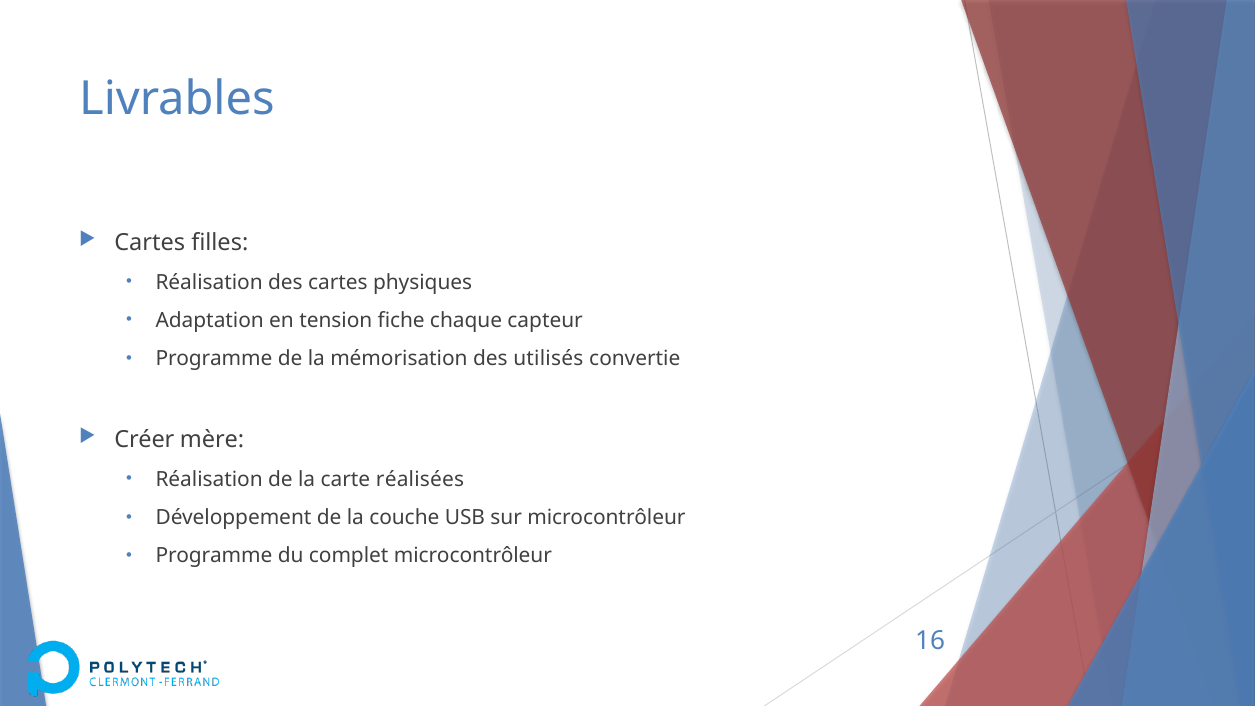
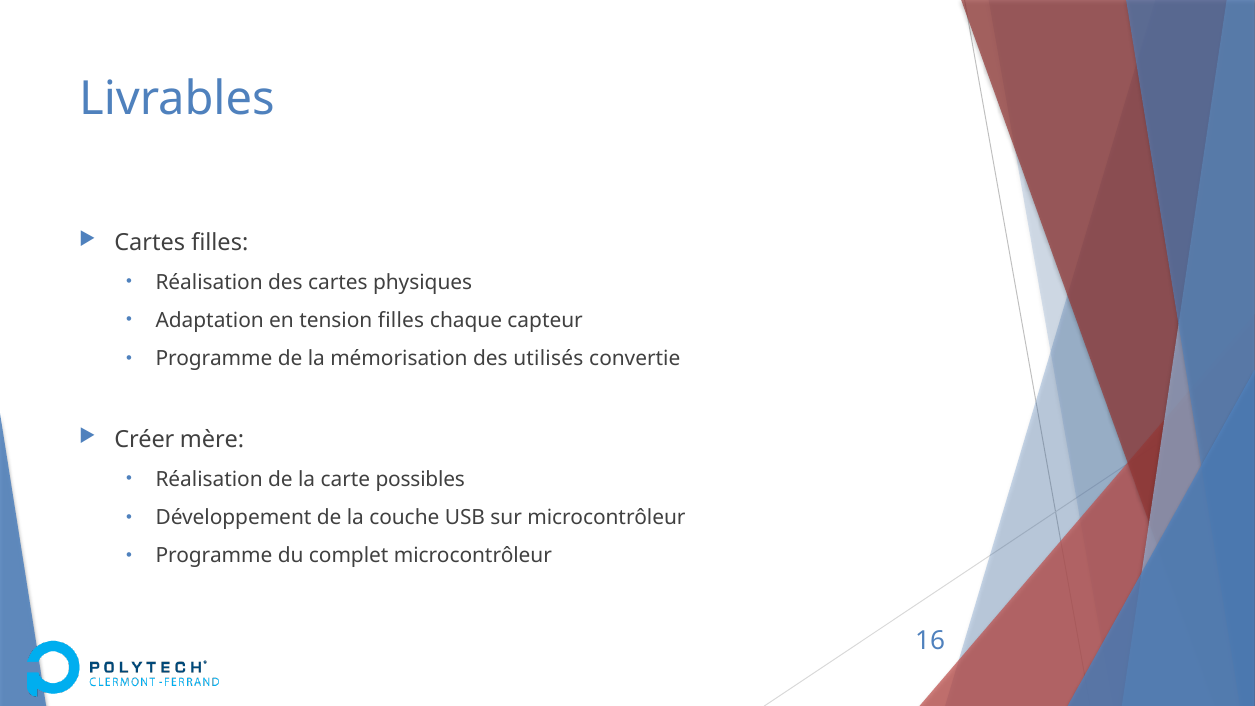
tension fiche: fiche -> filles
réalisées: réalisées -> possibles
